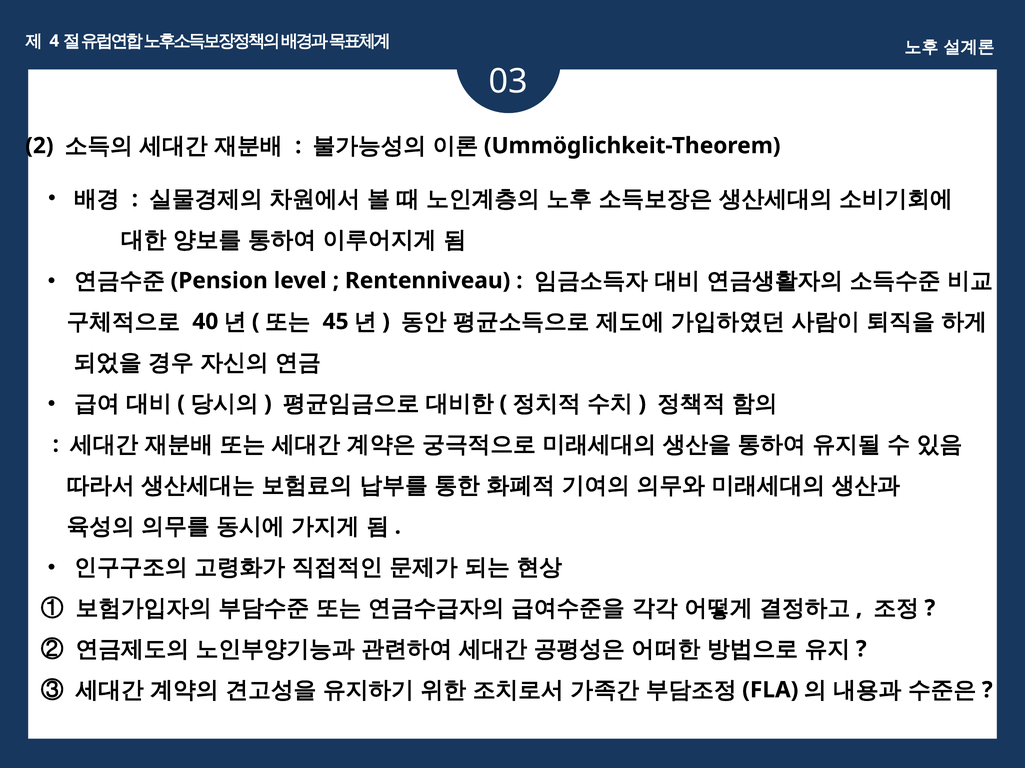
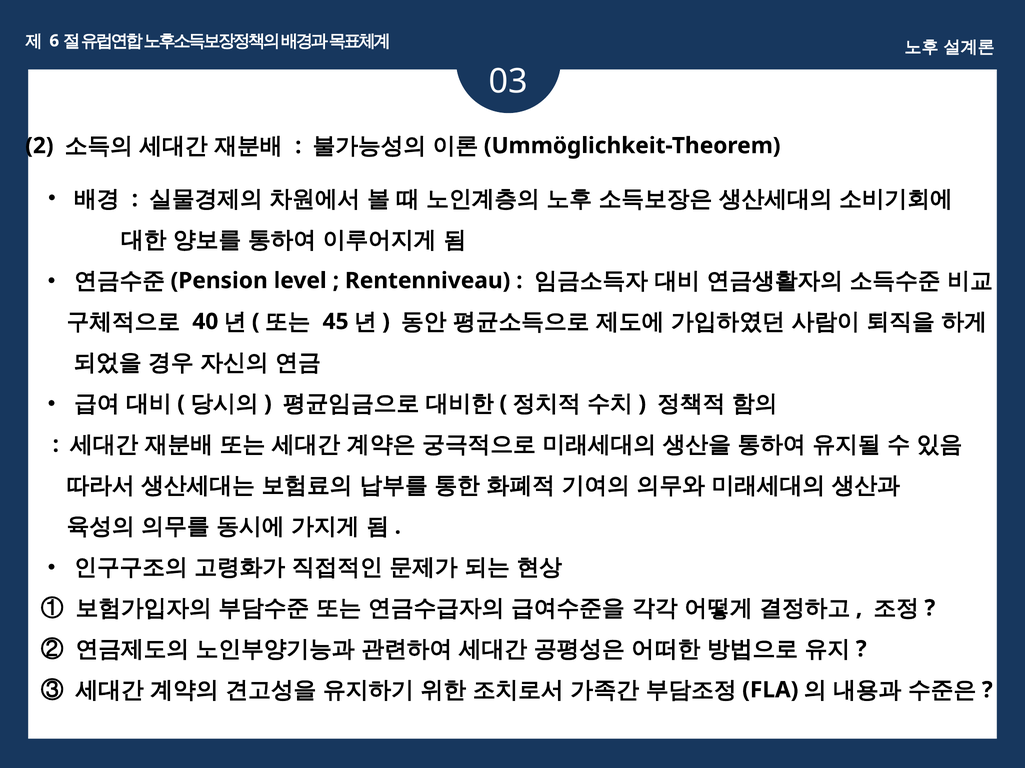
4: 4 -> 6
